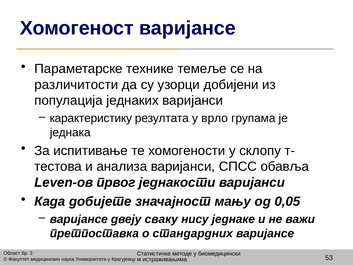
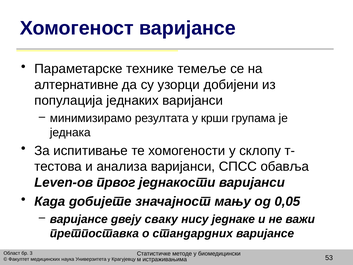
различитости: различитости -> алтернативне
карактеристику: карактеристику -> минимизирамо
врло: врло -> крши
